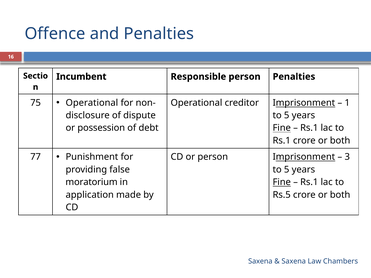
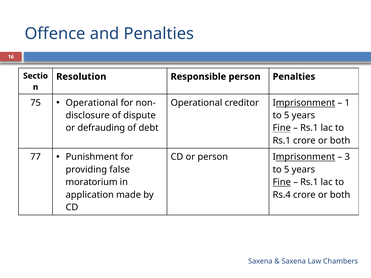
Incumbent: Incumbent -> Resolution
possession: possession -> defrauding
Rs.5: Rs.5 -> Rs.4
